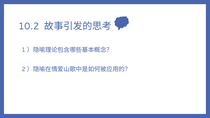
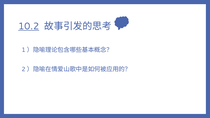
10.2 underline: none -> present
